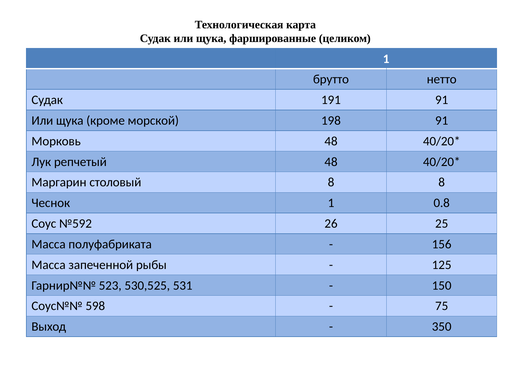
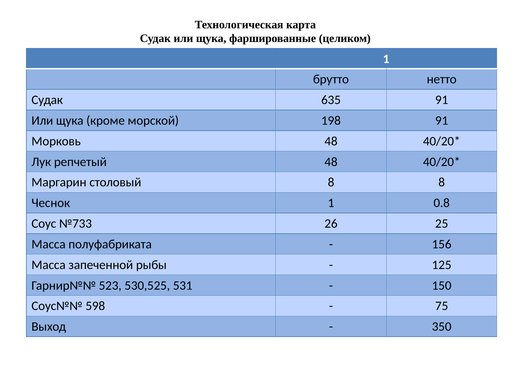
191: 191 -> 635
№592: №592 -> №733
